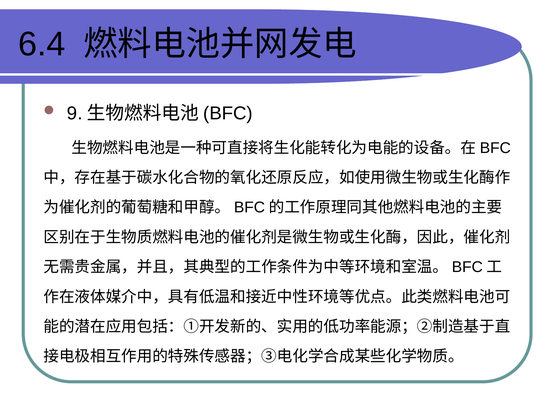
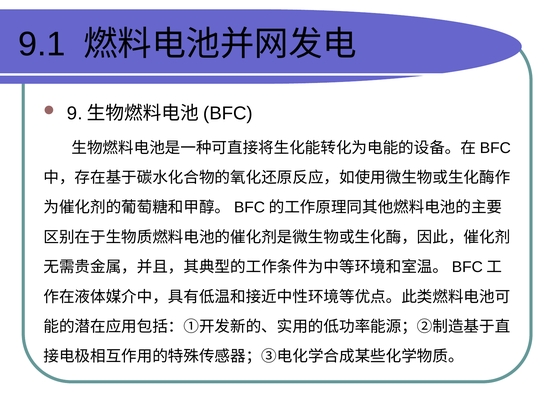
6.4: 6.4 -> 9.1
